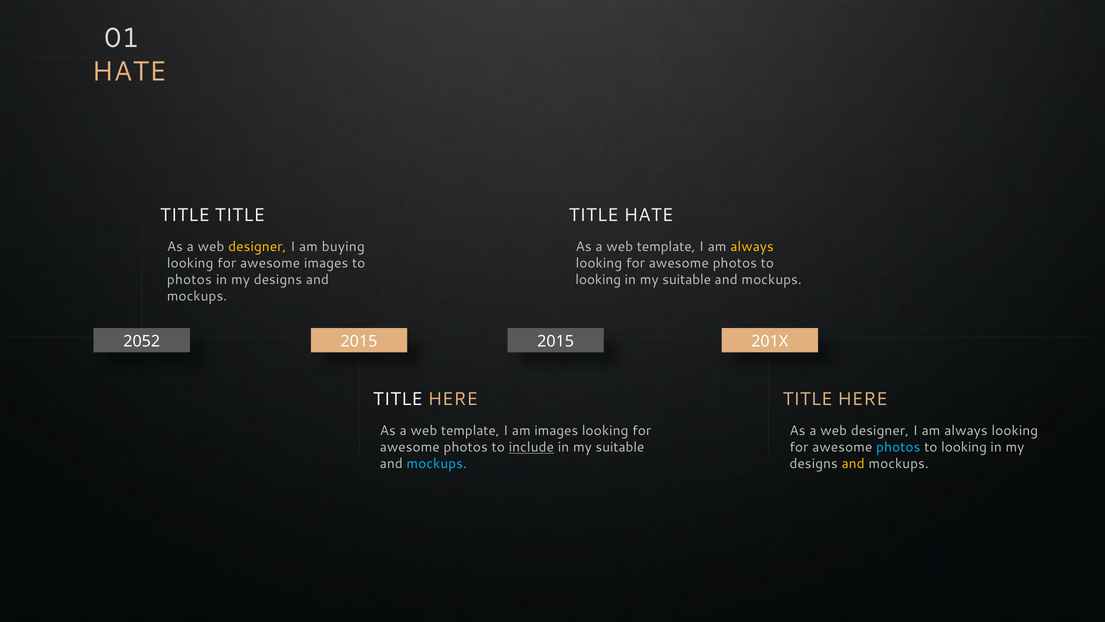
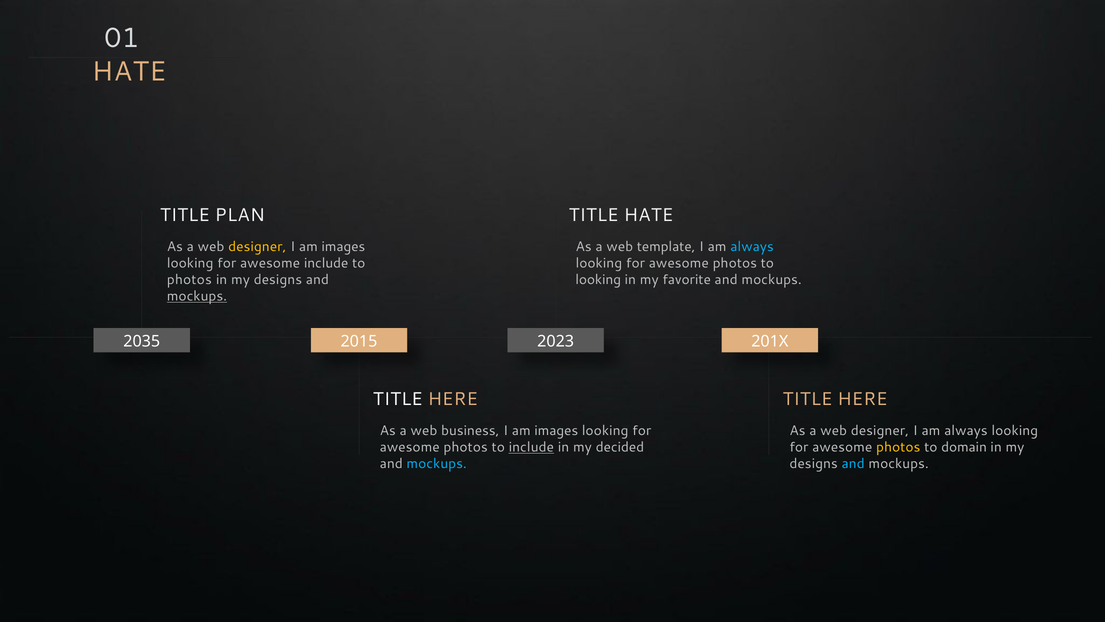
TITLE TITLE: TITLE -> PLAN
buying at (343, 246): buying -> images
always at (752, 246) colour: yellow -> light blue
awesome images: images -> include
suitable at (687, 280): suitable -> favorite
mockups at (197, 296) underline: none -> present
2052: 2052 -> 2035
2015 2015: 2015 -> 2023
template at (470, 430): template -> business
suitable at (620, 447): suitable -> decided
photos at (898, 447) colour: light blue -> yellow
looking at (964, 447): looking -> domain
and at (853, 464) colour: yellow -> light blue
